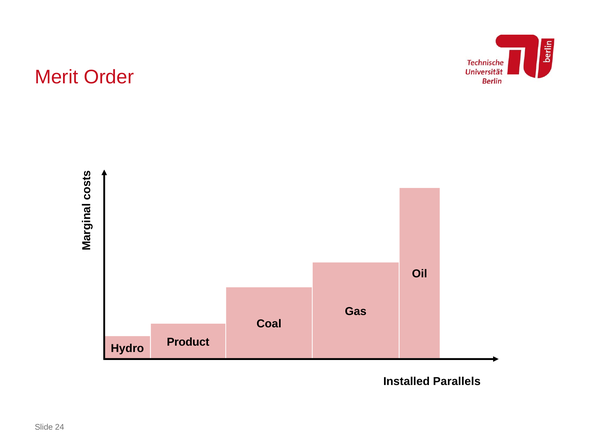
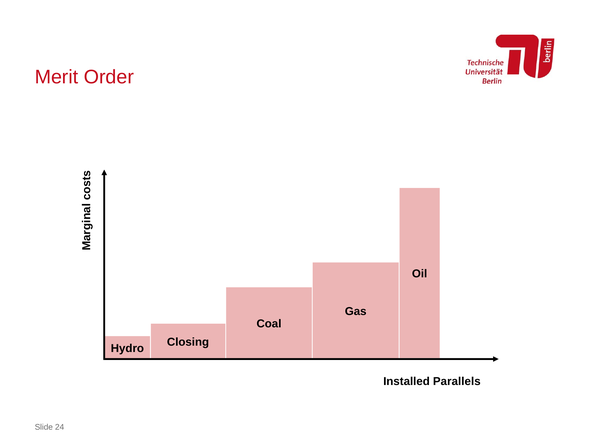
Product: Product -> Closing
